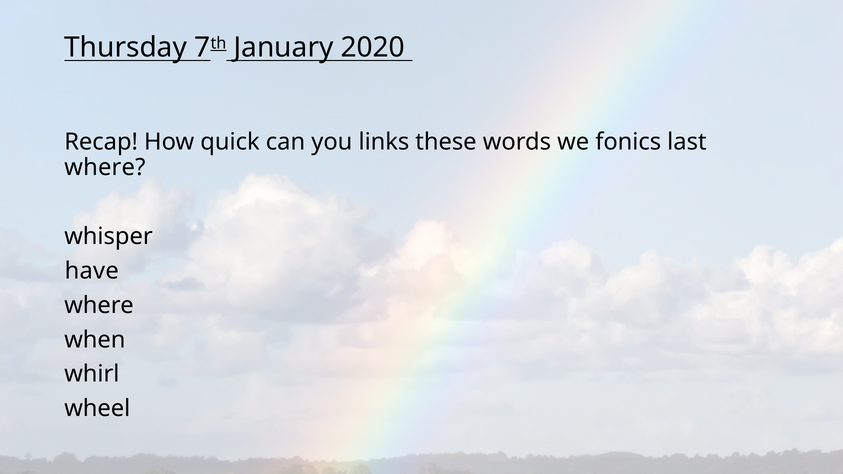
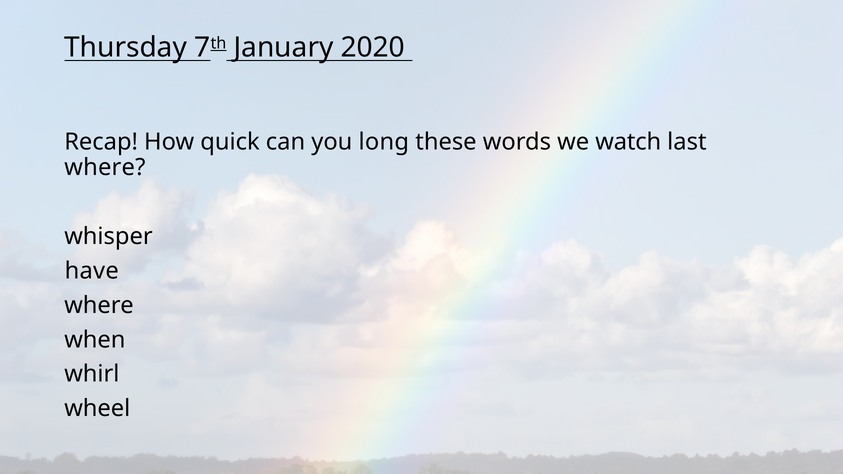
links: links -> long
fonics: fonics -> watch
